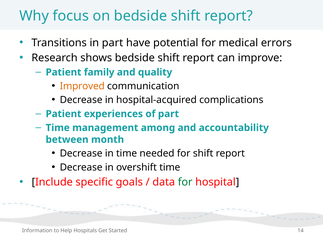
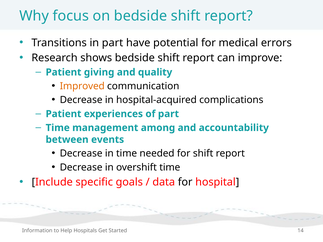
family: family -> giving
month: month -> events
for at (185, 182) colour: green -> black
